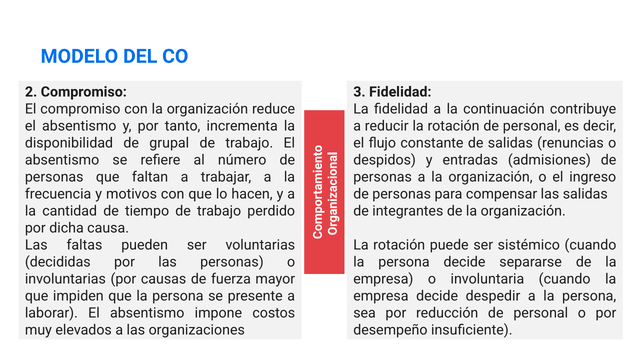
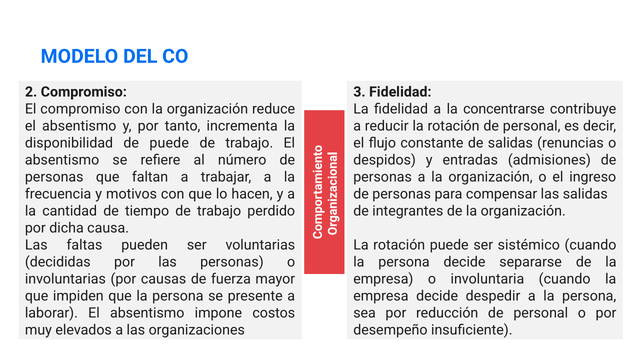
continuación: continuación -> concentrarse
de grupal: grupal -> puede
